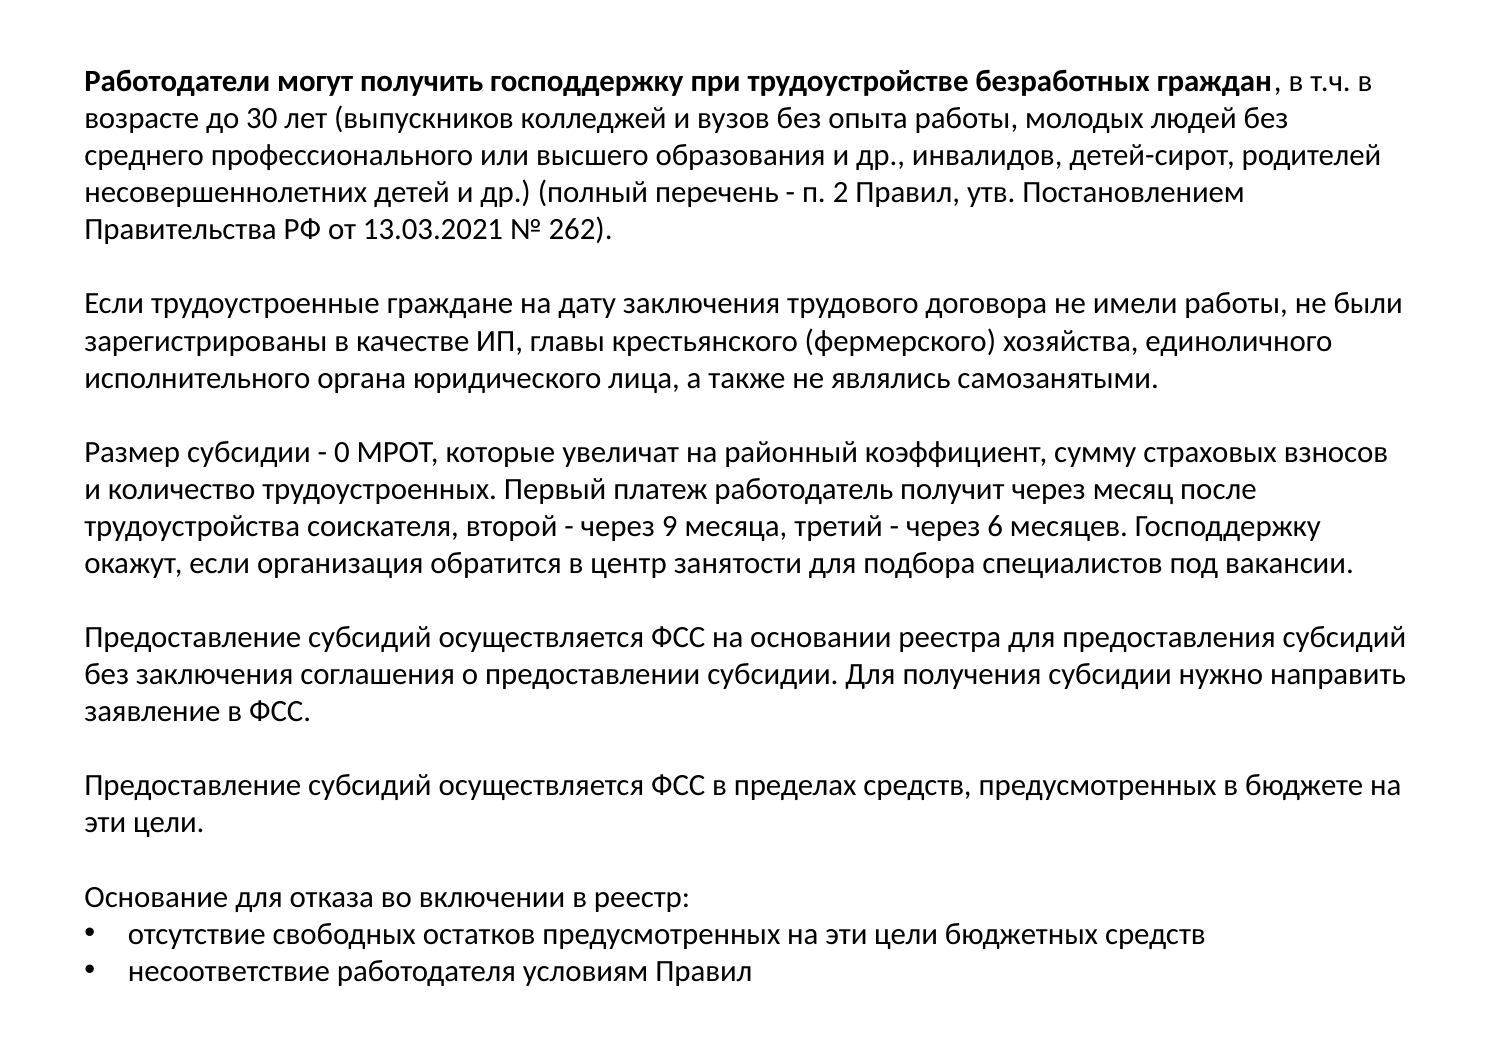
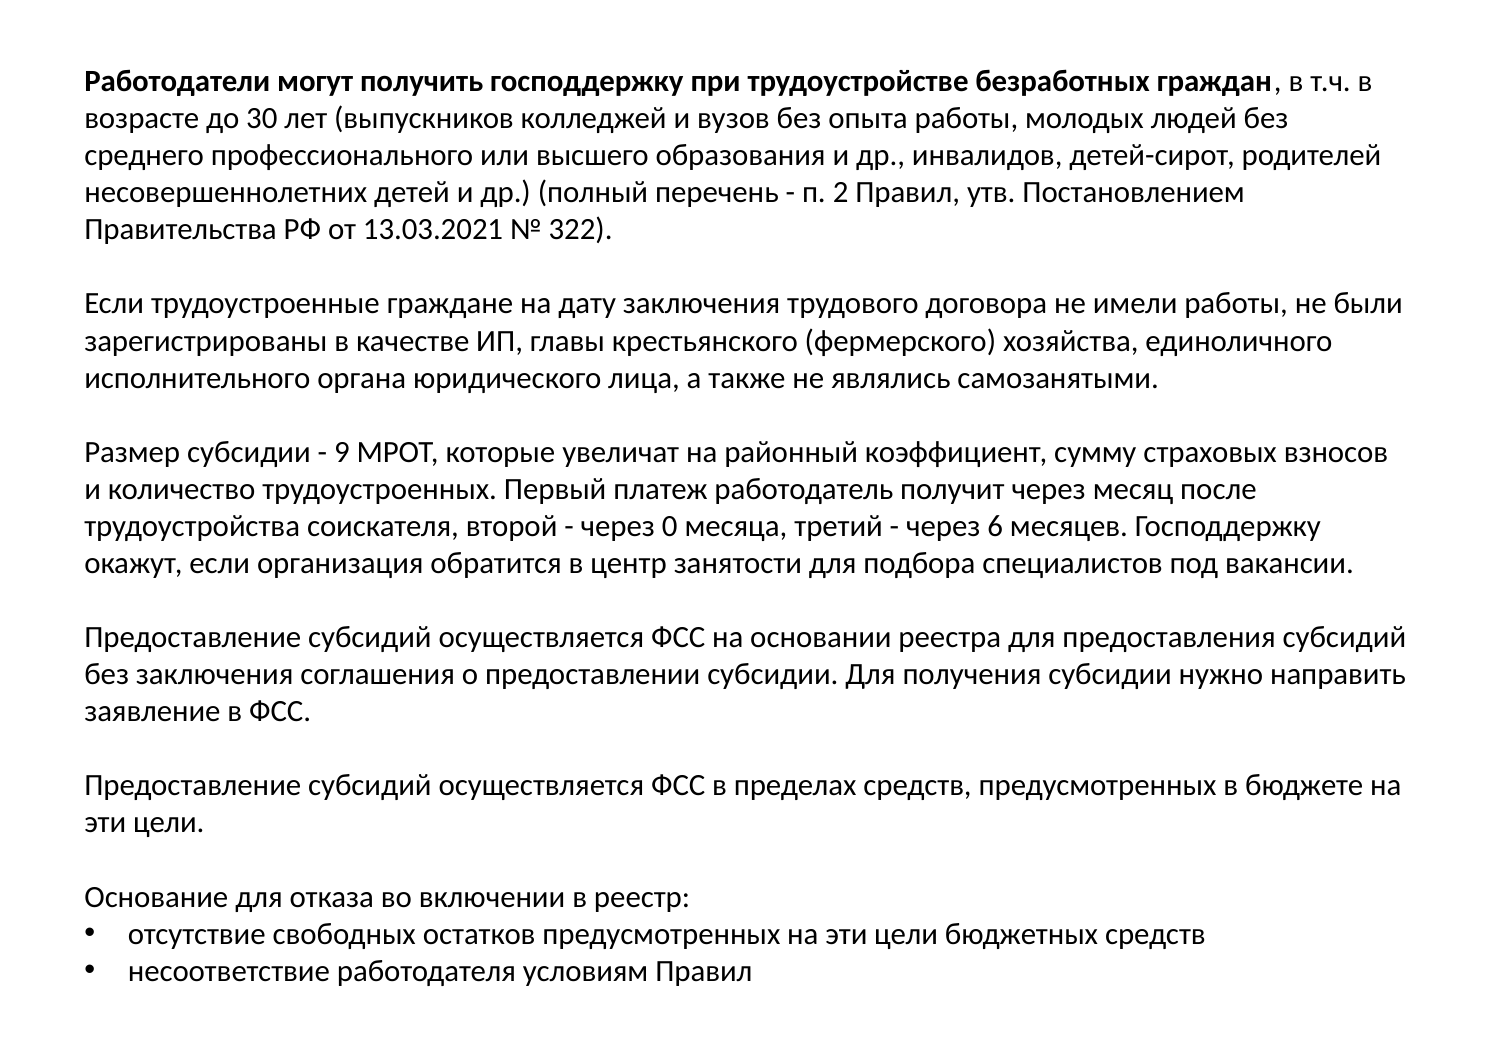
262: 262 -> 322
0: 0 -> 9
9: 9 -> 0
